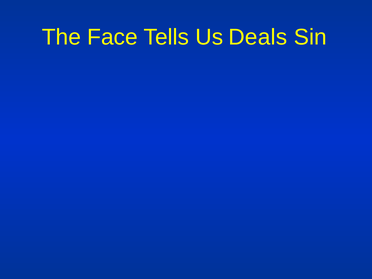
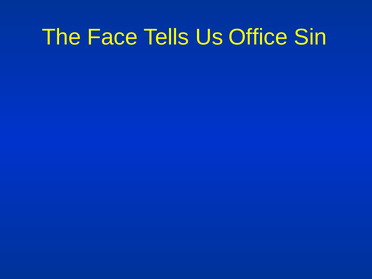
Deals: Deals -> Office
